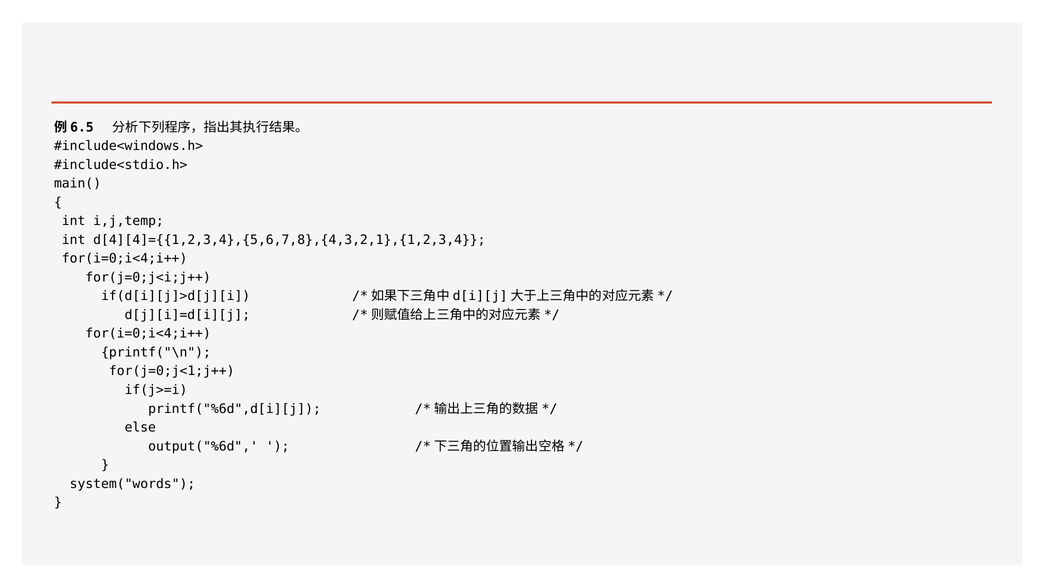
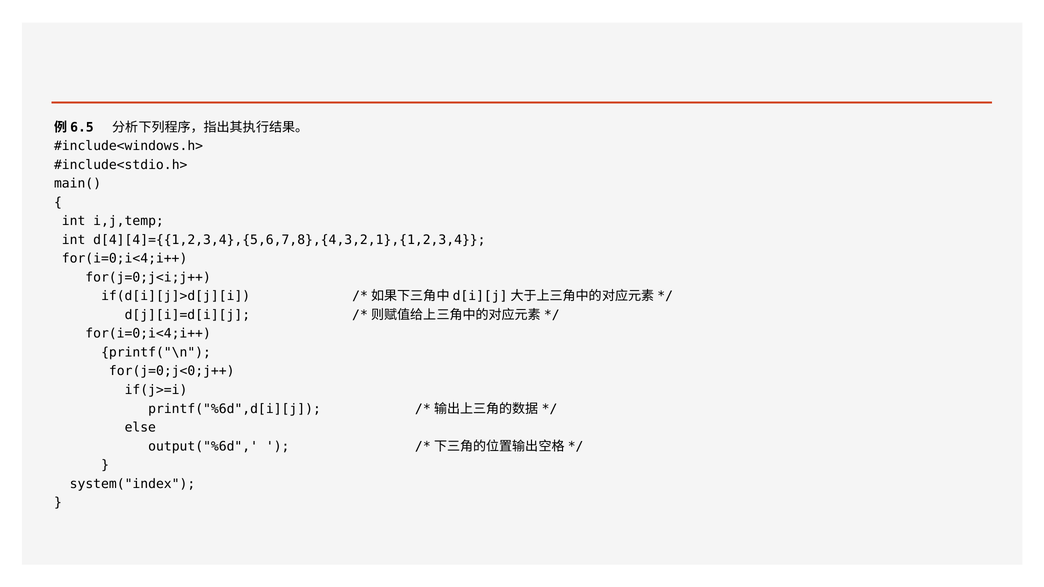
for(j=0;j<1;j++: for(j=0;j<1;j++ -> for(j=0;j<0;j++
system("words: system("words -> system("index
